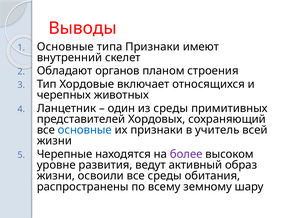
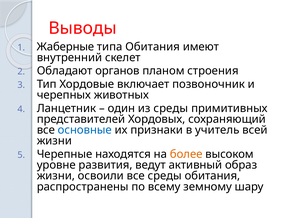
Основные at (65, 47): Основные -> Жаберные
типа Признаки: Признаки -> Обитания
относящихся: относящихся -> позвоночник
более colour: purple -> orange
